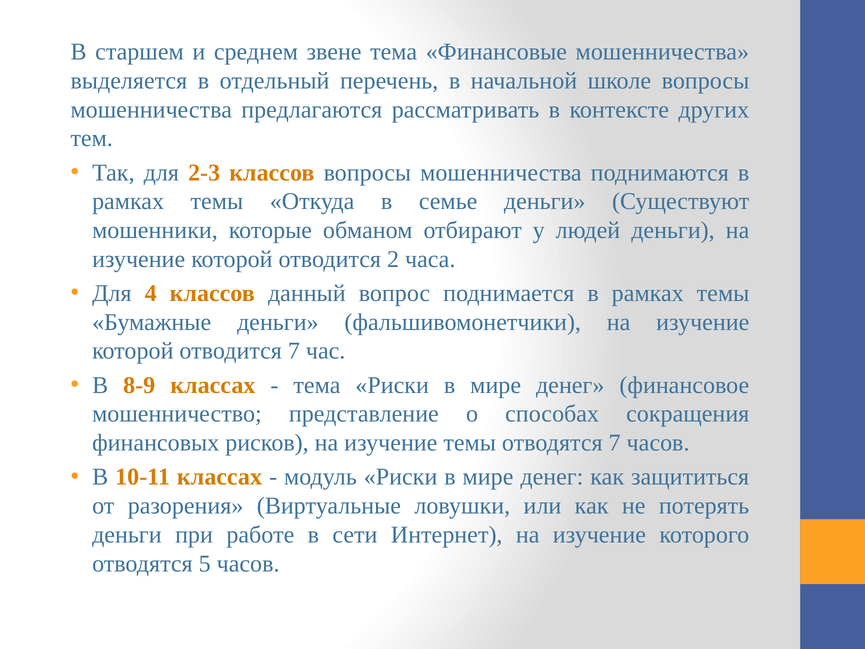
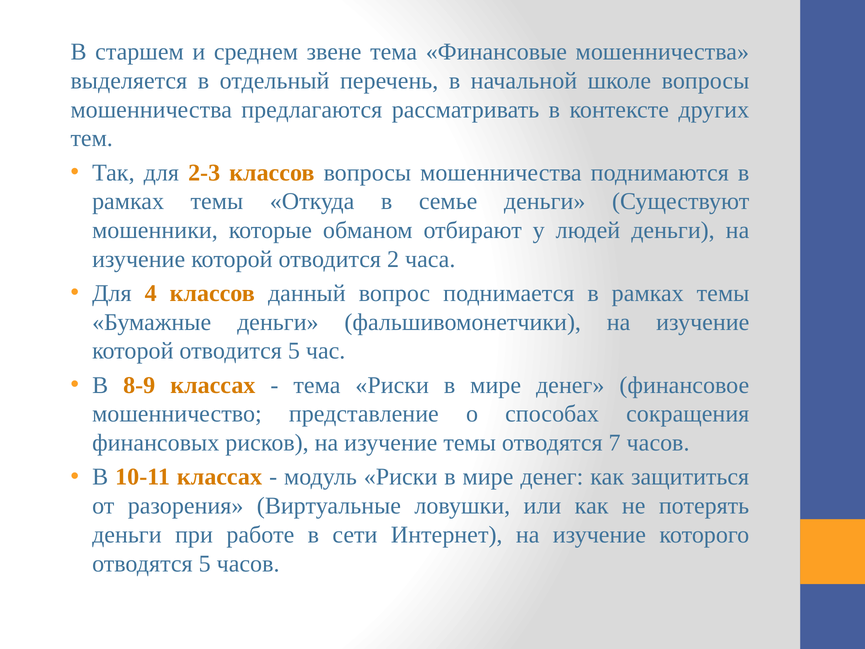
отводится 7: 7 -> 5
